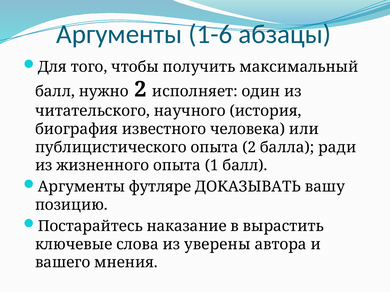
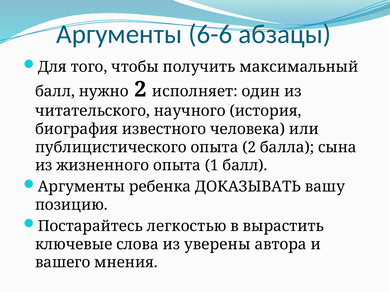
1-6: 1-6 -> 6-6
ради: ради -> сына
футляре: футляре -> ребенка
наказание: наказание -> легкостью
